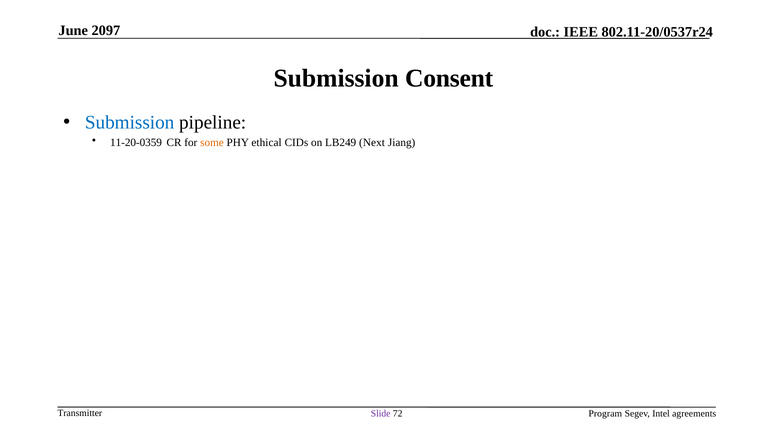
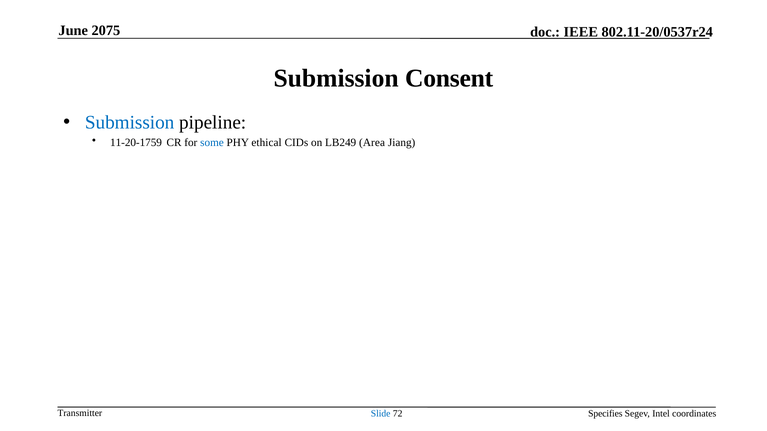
2097: 2097 -> 2075
11-20-0359: 11-20-0359 -> 11-20-1759
some colour: orange -> blue
Next: Next -> Area
Slide colour: purple -> blue
Program: Program -> Specifies
agreements: agreements -> coordinates
